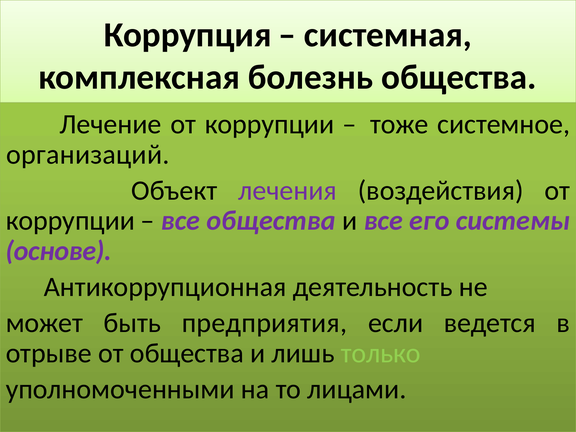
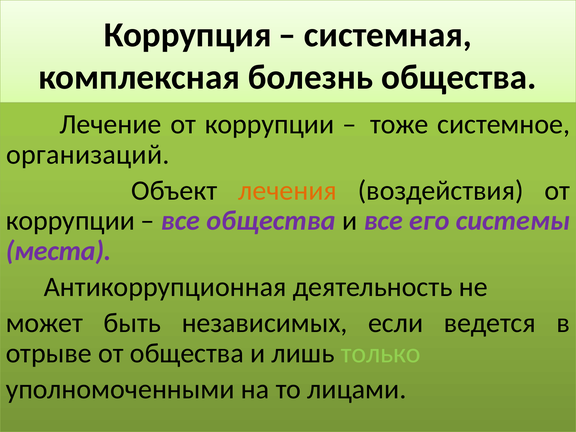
лечения colour: purple -> orange
основе: основе -> места
предприятия: предприятия -> независимых
